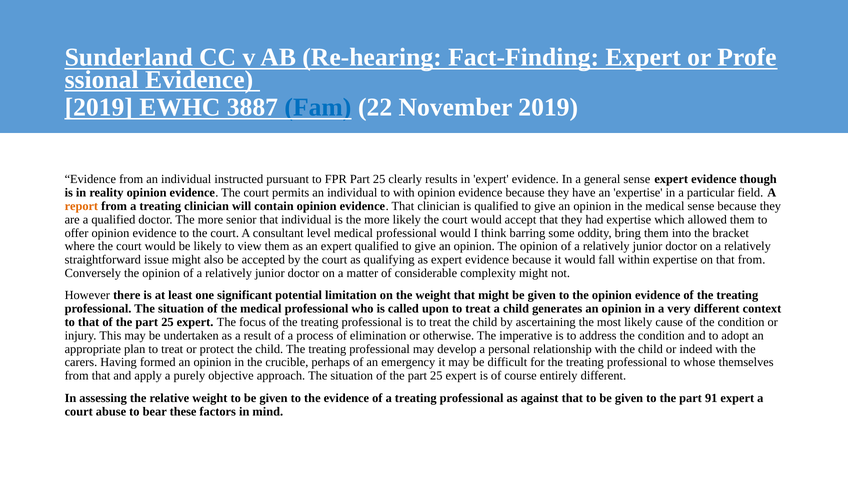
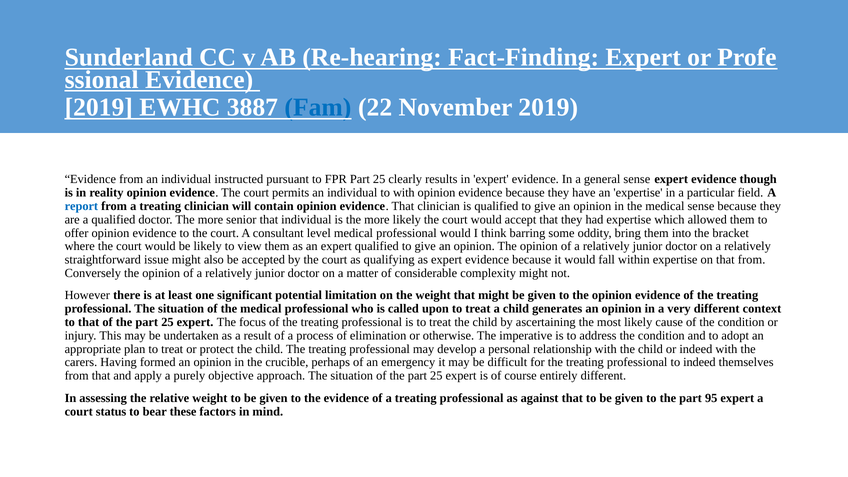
report colour: orange -> blue
to whose: whose -> indeed
91: 91 -> 95
abuse: abuse -> status
